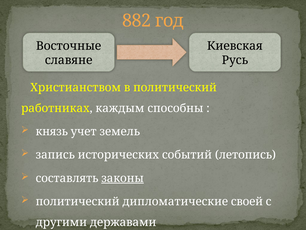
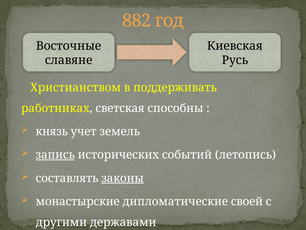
в политический: политический -> поддерживать
каждым: каждым -> светская
запись underline: none -> present
политический at (78, 201): политический -> монастырские
